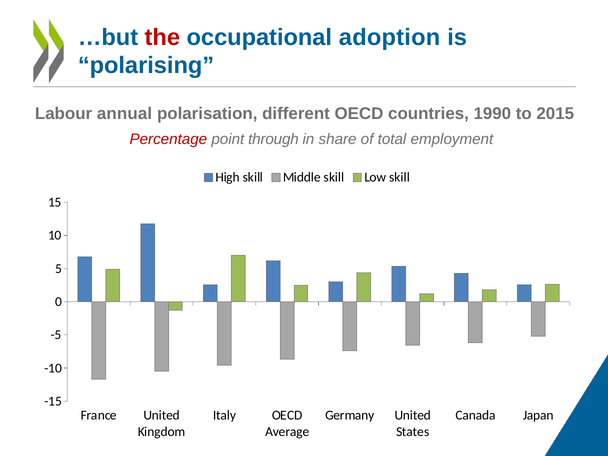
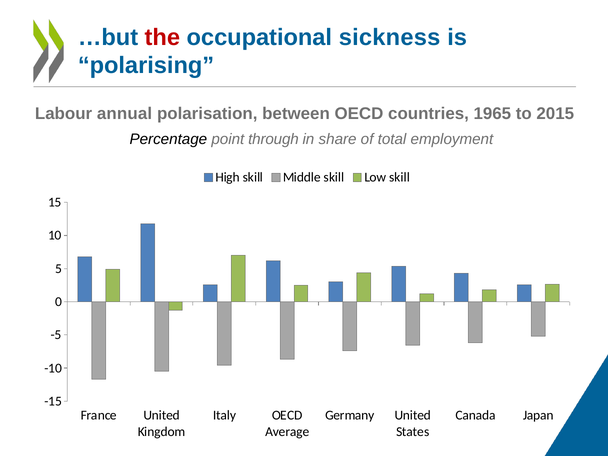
adoption: adoption -> sickness
different: different -> between
1990: 1990 -> 1965
Percentage colour: red -> black
